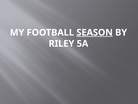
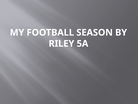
SEASON underline: present -> none
